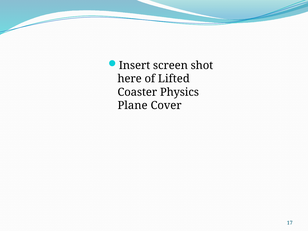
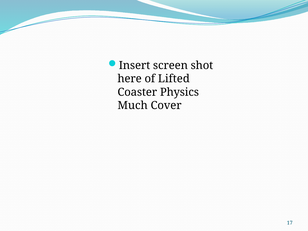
Plane: Plane -> Much
